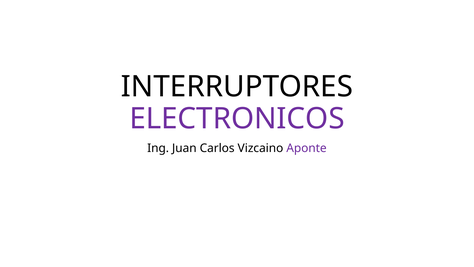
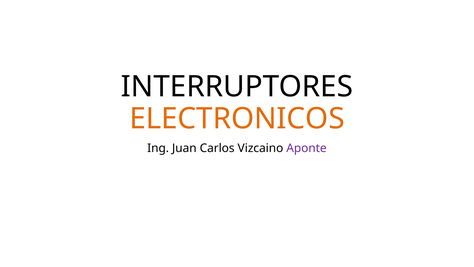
ELECTRONICOS colour: purple -> orange
